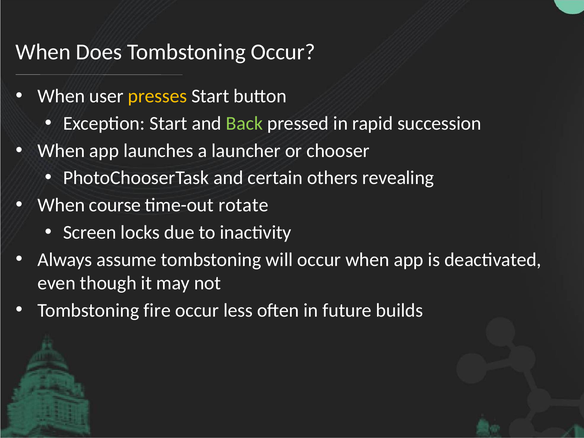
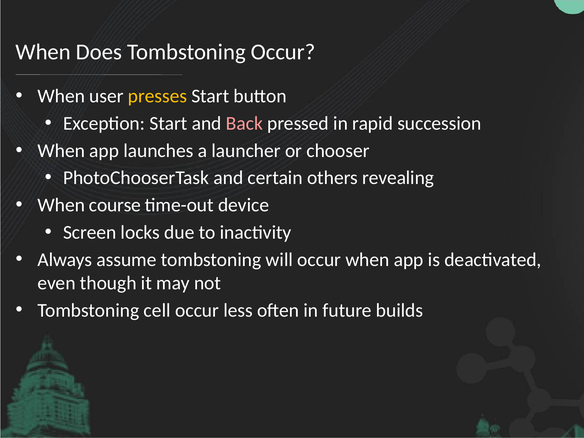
Back colour: light green -> pink
rotate: rotate -> device
fire: fire -> cell
